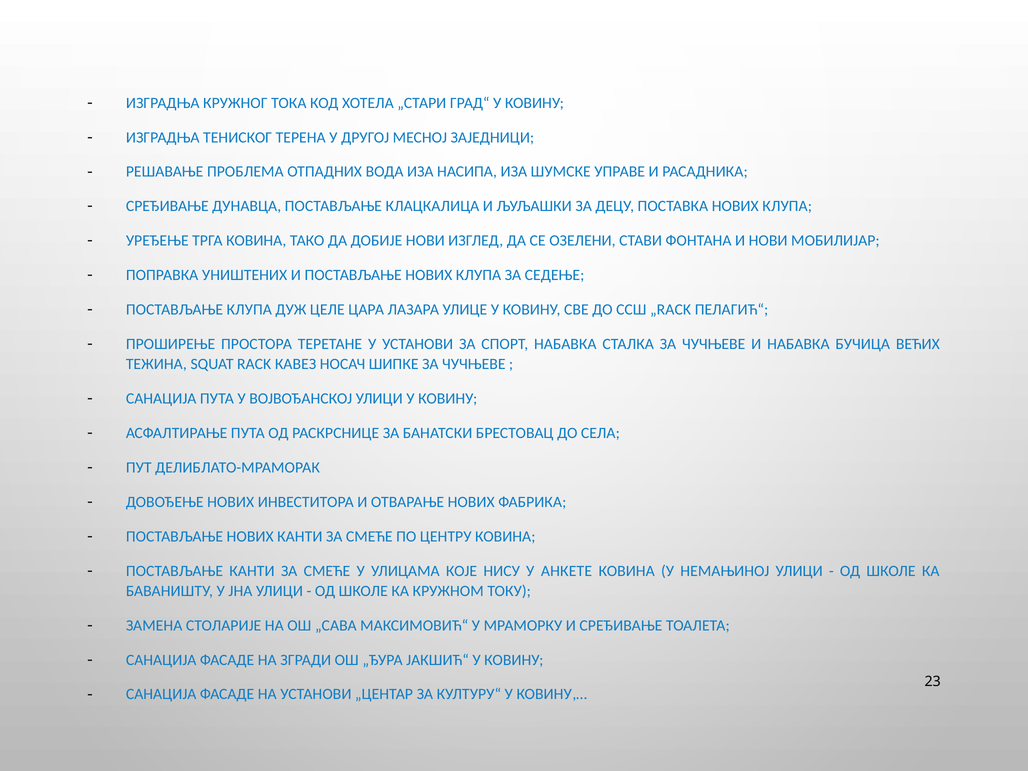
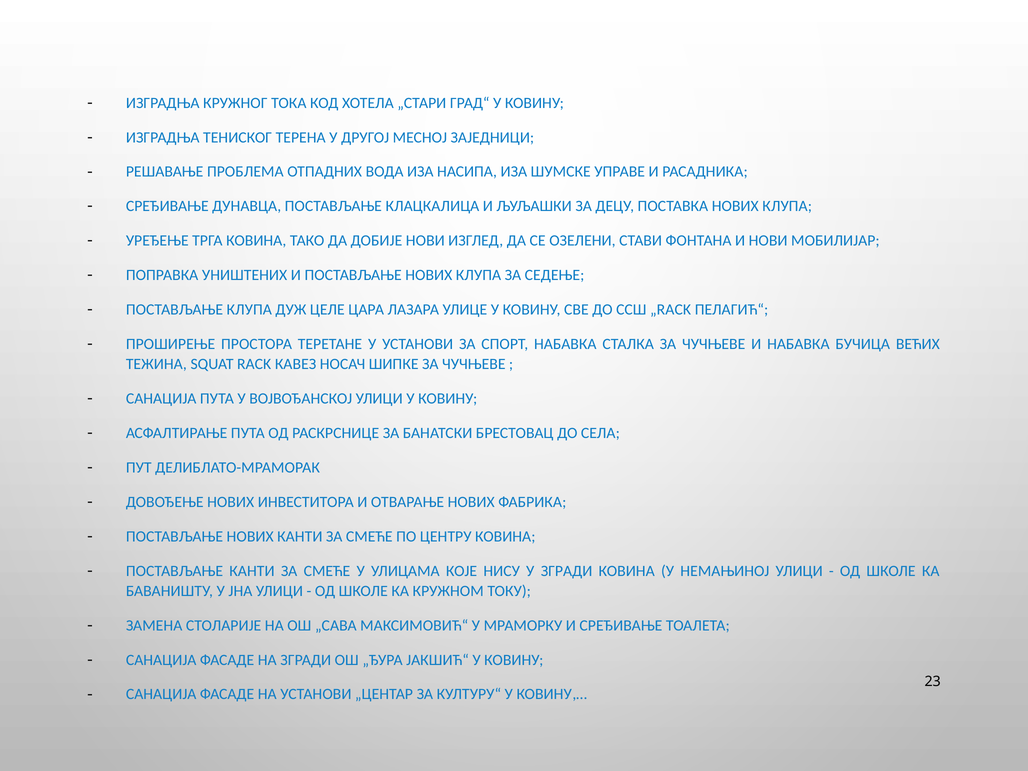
У АНКЕТЕ: АНКЕТЕ -> ЗГРАДИ
